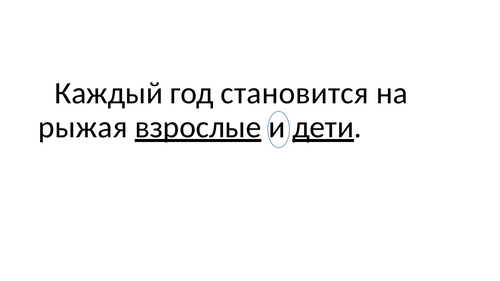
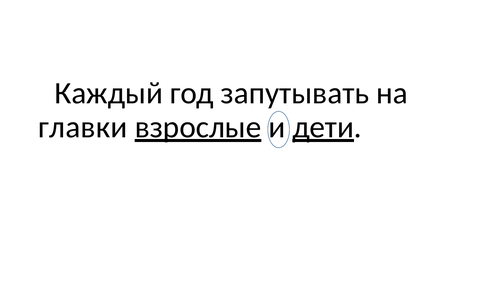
становится: становится -> запутывать
рыжая: рыжая -> главки
